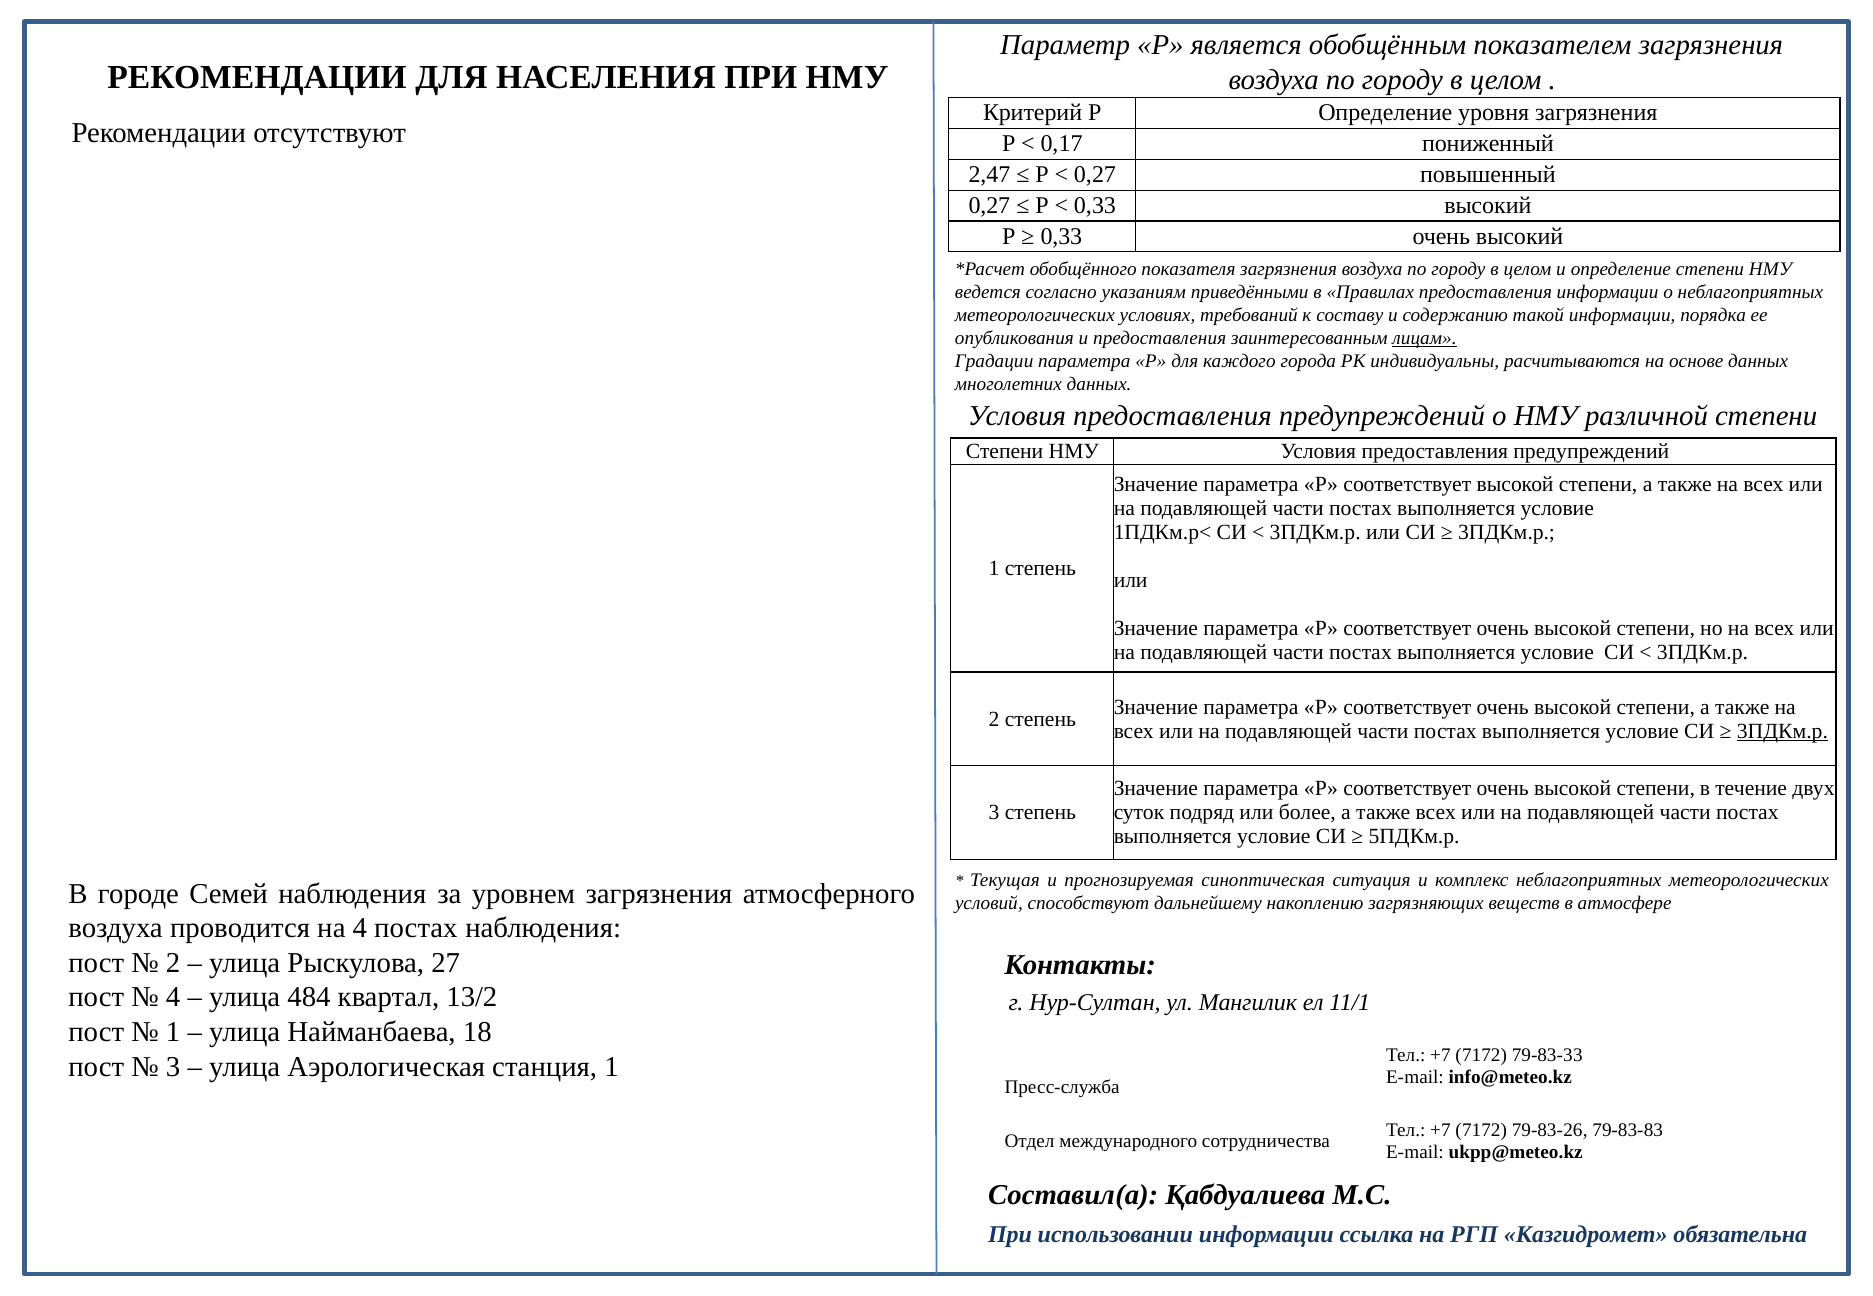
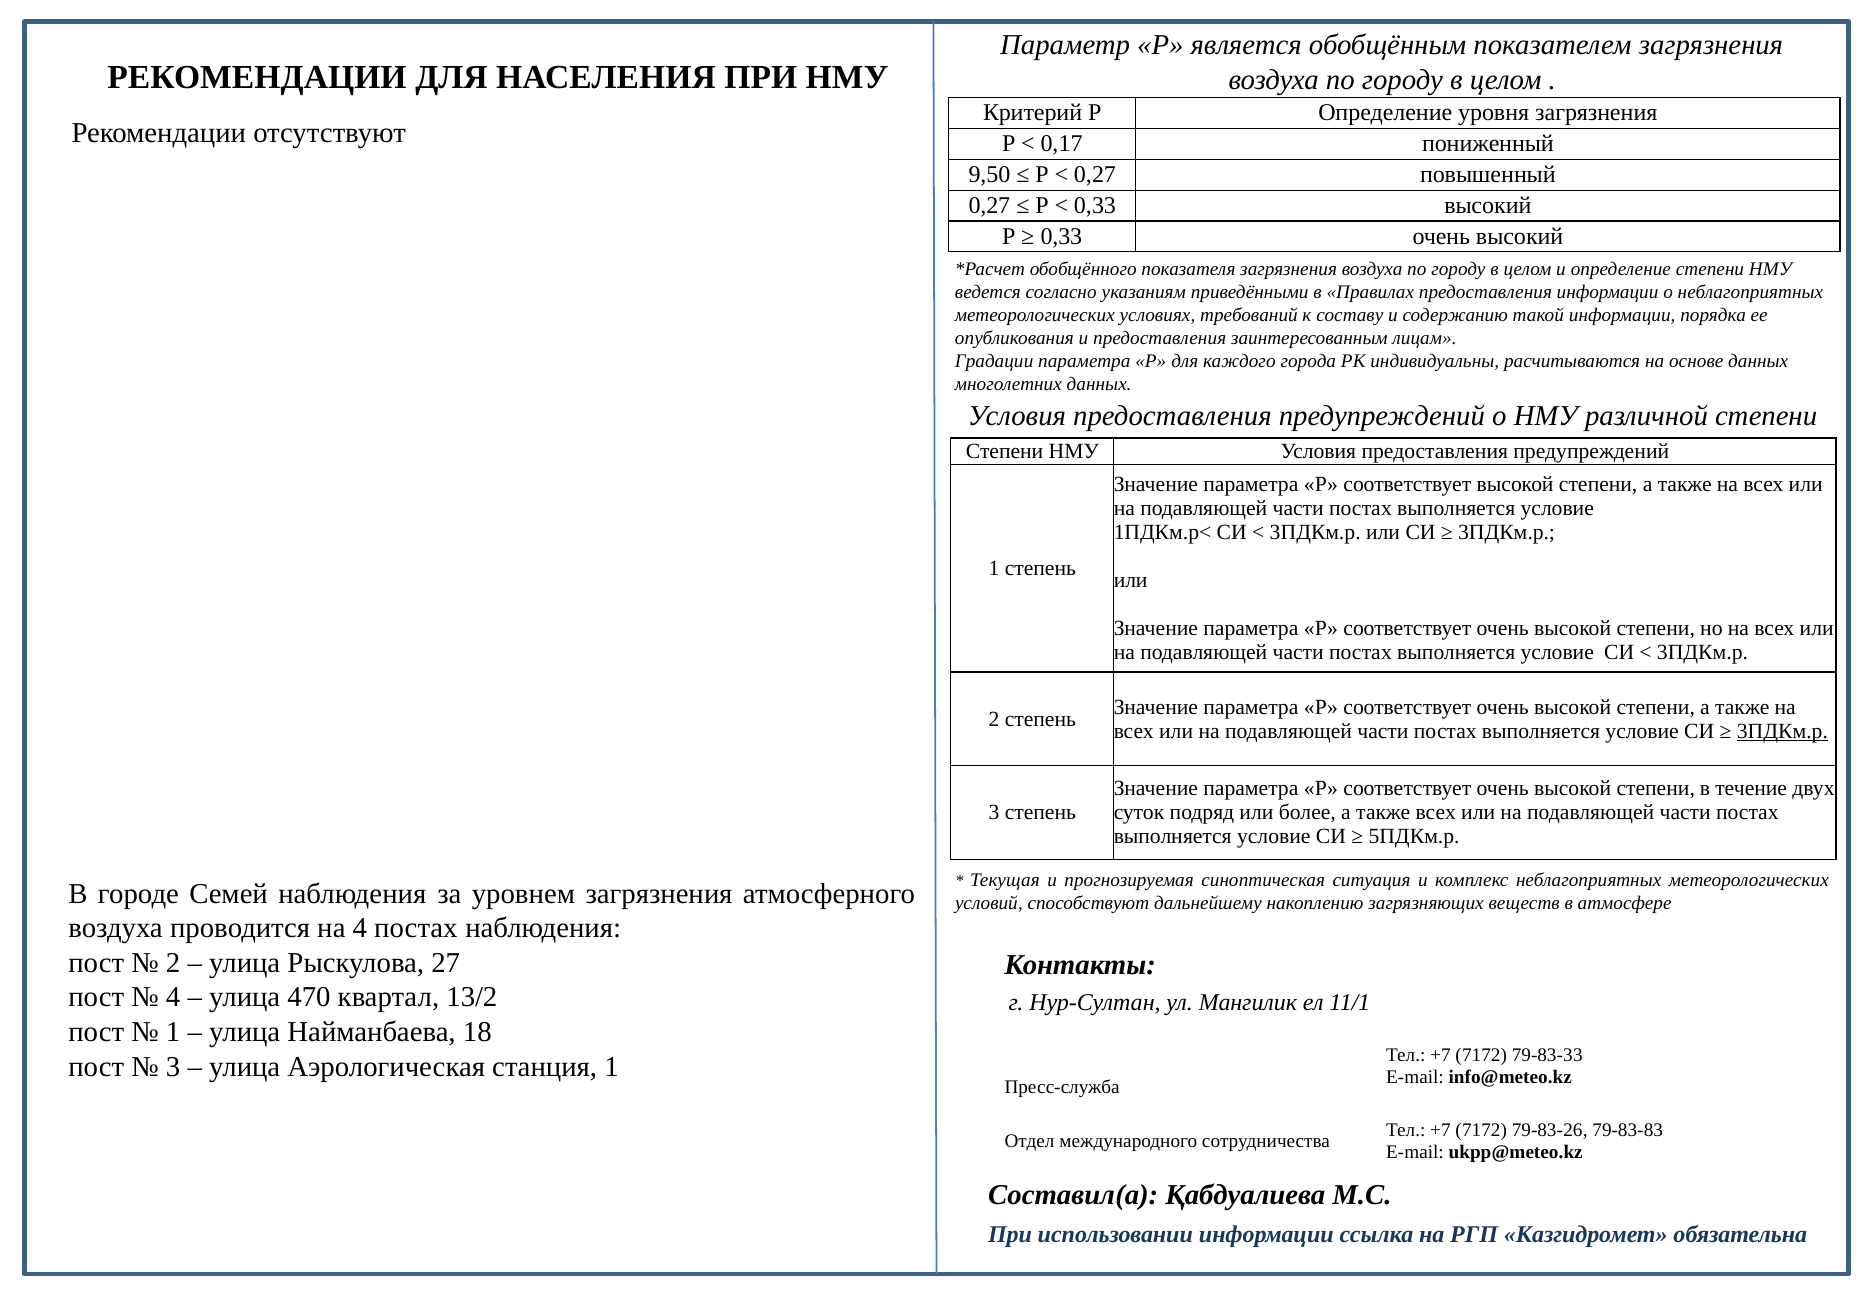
2,47: 2,47 -> 9,50
лицам underline: present -> none
484: 484 -> 470
